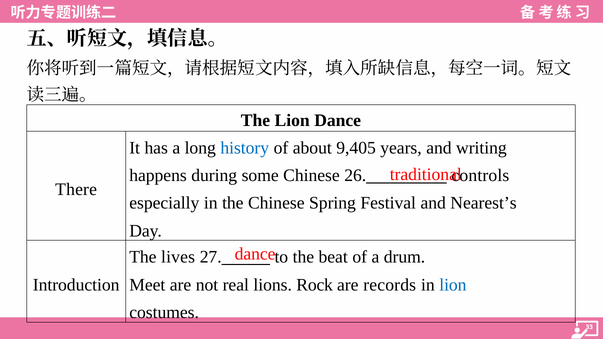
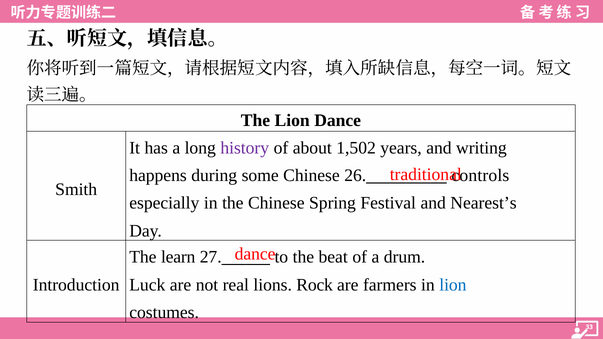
history colour: blue -> purple
9,405: 9,405 -> 1,502
There: There -> Smith
lives: lives -> learn
Meet: Meet -> Luck
records: records -> farmers
